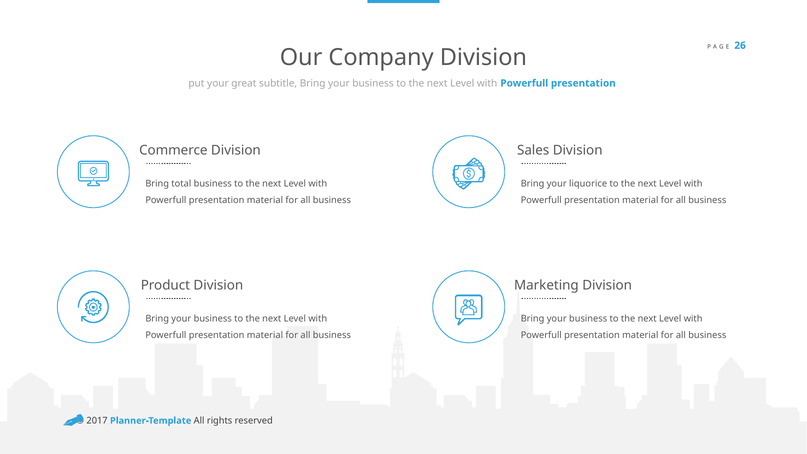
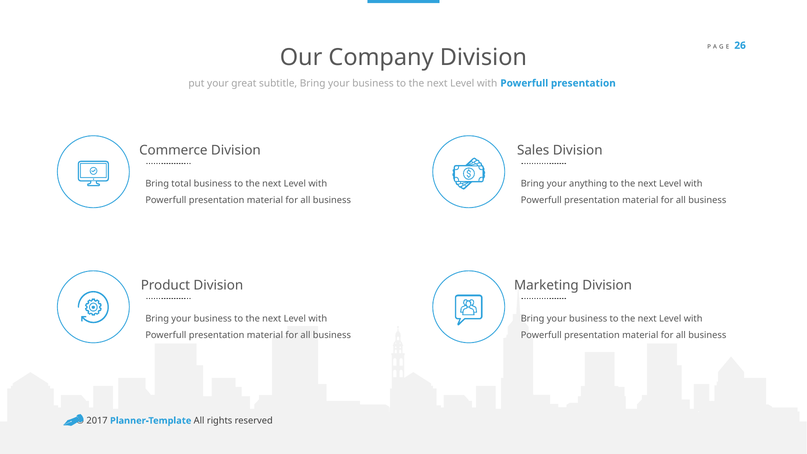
liquorice: liquorice -> anything
